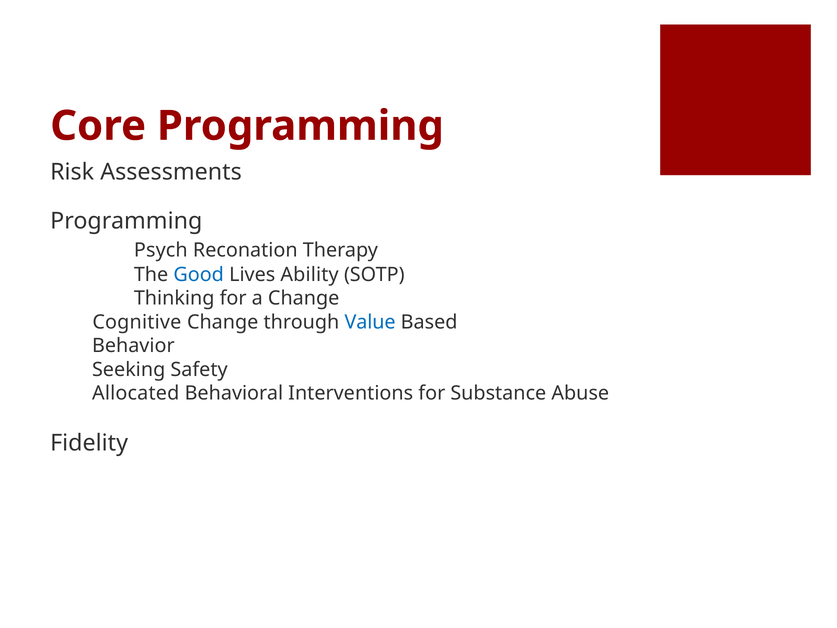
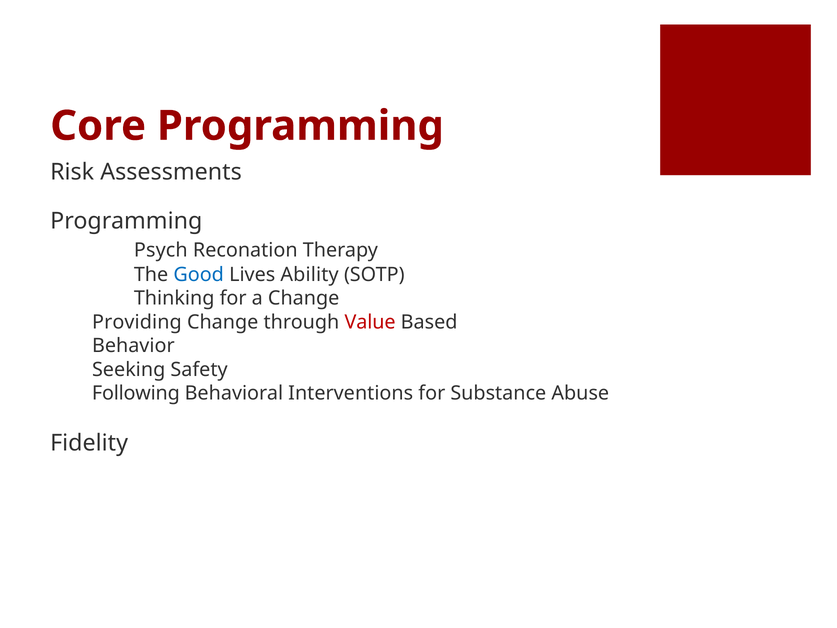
Cognitive: Cognitive -> Providing
Value colour: blue -> red
Allocated: Allocated -> Following
